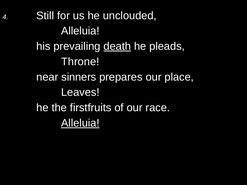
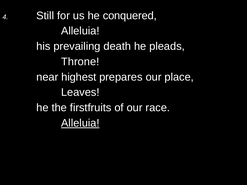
unclouded: unclouded -> conquered
death underline: present -> none
sinners: sinners -> highest
